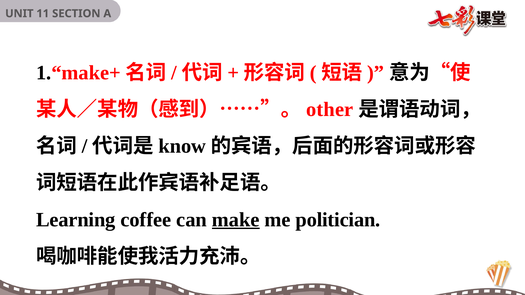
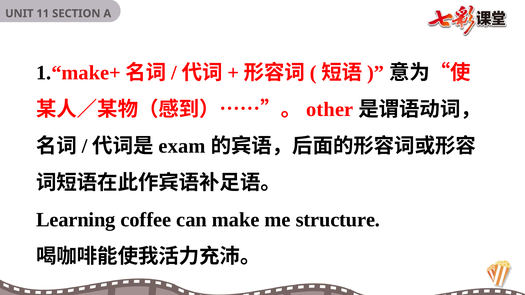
know: know -> exam
make underline: present -> none
politician: politician -> structure
